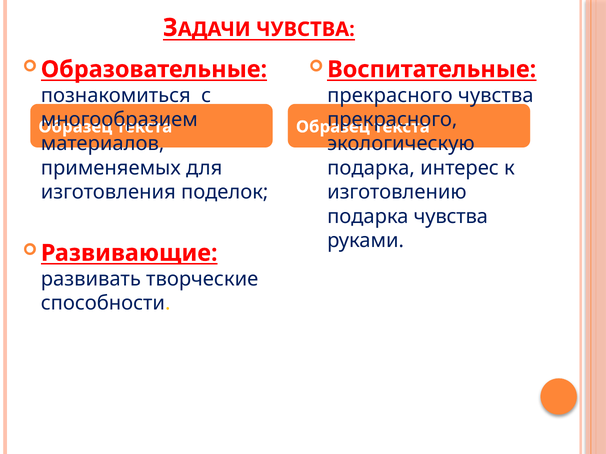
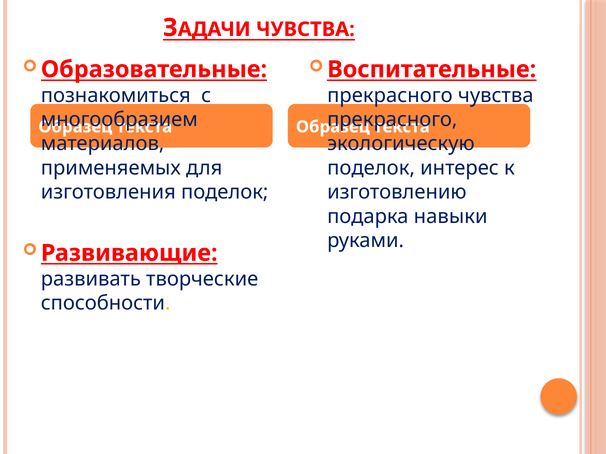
подарка at (371, 168): подарка -> поделок
подарка чувства: чувства -> навыки
